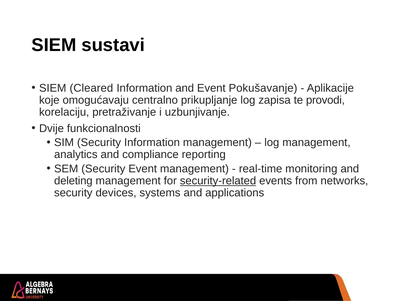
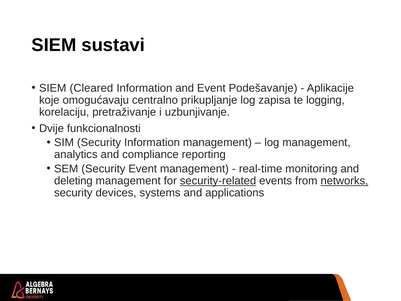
Pokušavanje: Pokušavanje -> Podešavanje
provodi: provodi -> logging
networks underline: none -> present
